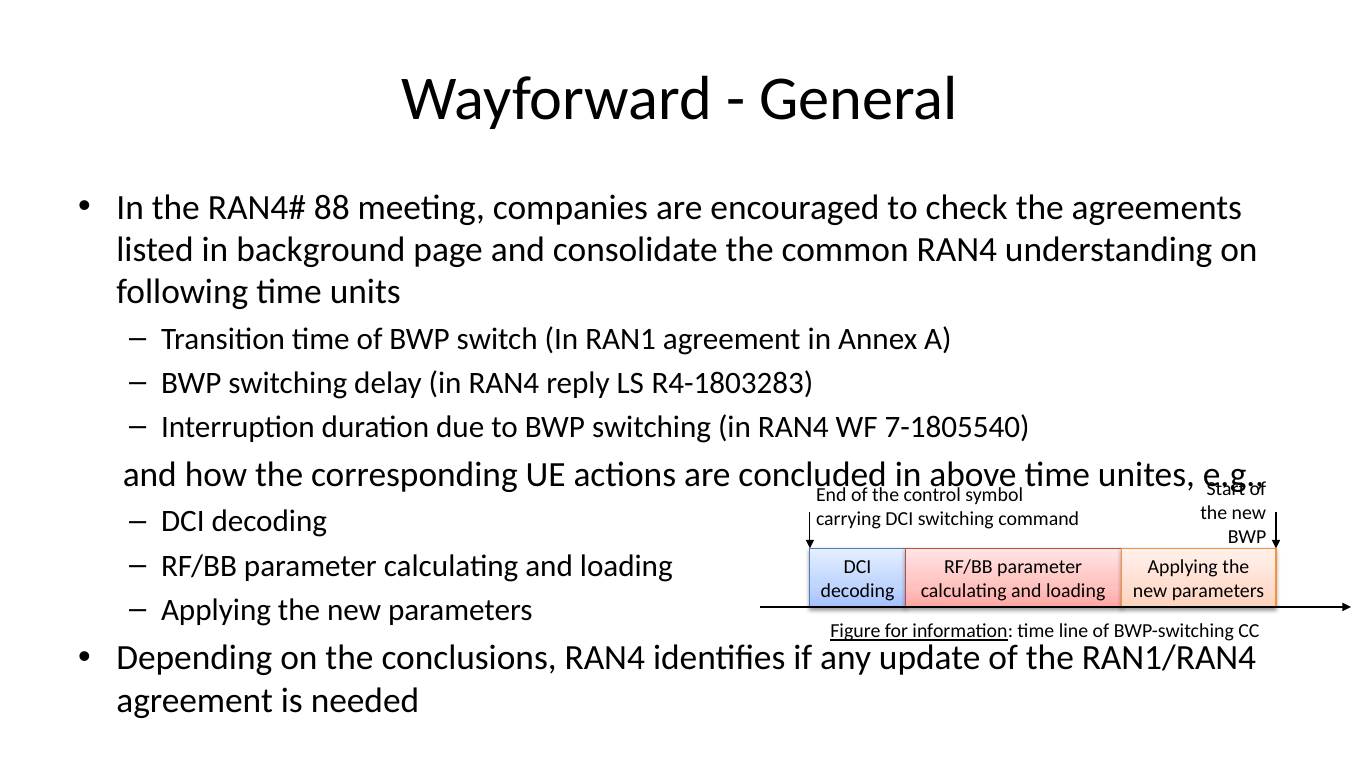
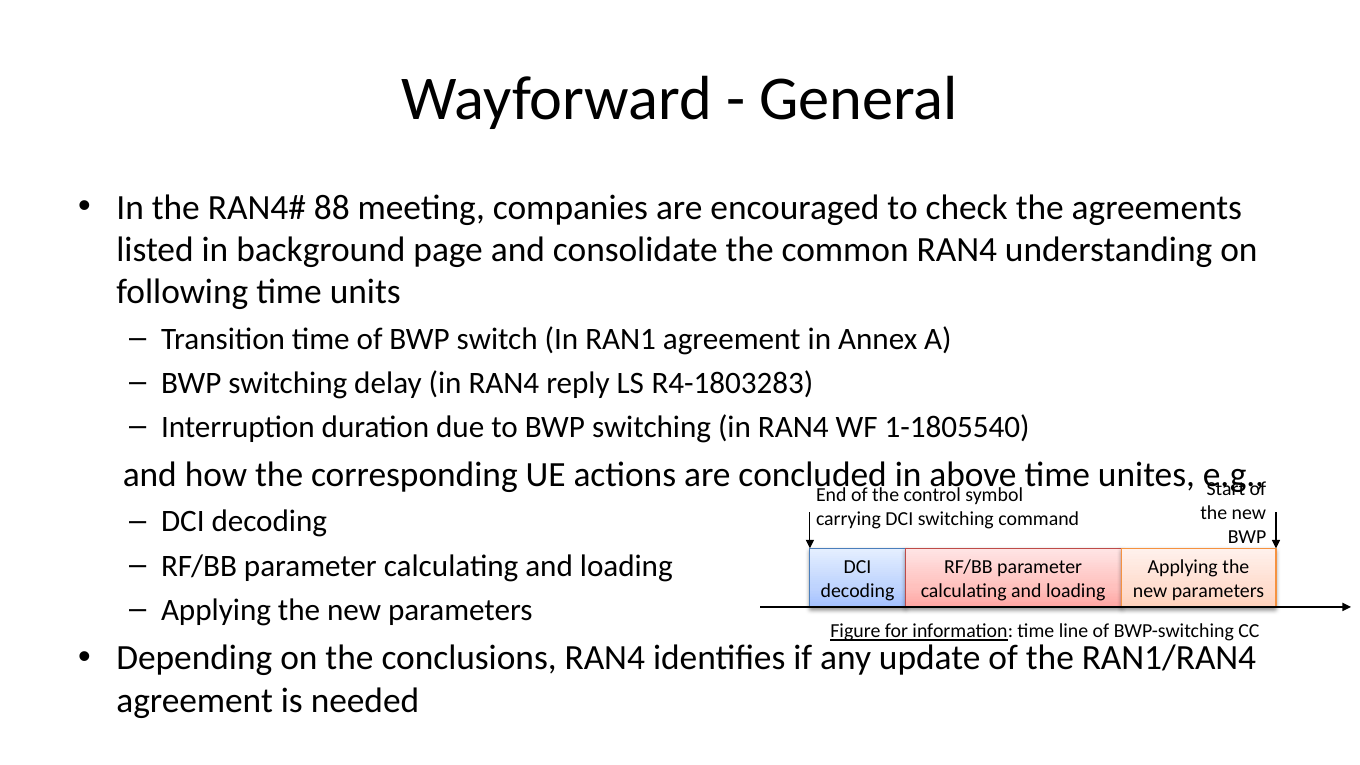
7-1805540: 7-1805540 -> 1-1805540
